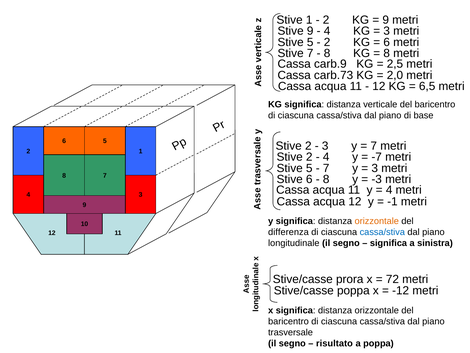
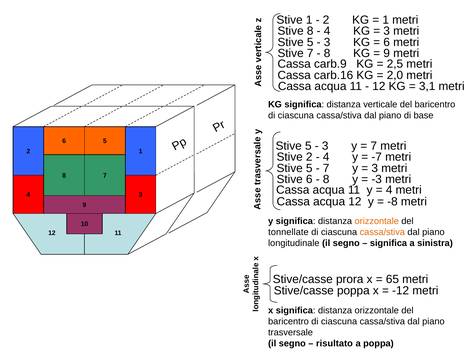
9 at (386, 20): 9 -> 1
Stive 9: 9 -> 8
2 at (327, 42): 2 -> 3
8 at (387, 53): 8 -> 9
carb.73: carb.73 -> carb.16
6,5: 6,5 -> 3,1
2 at (308, 146): 2 -> 5
-1: -1 -> -8
differenza: differenza -> tonnellate
cassa/stiva at (382, 232) colour: blue -> orange
72: 72 -> 65
